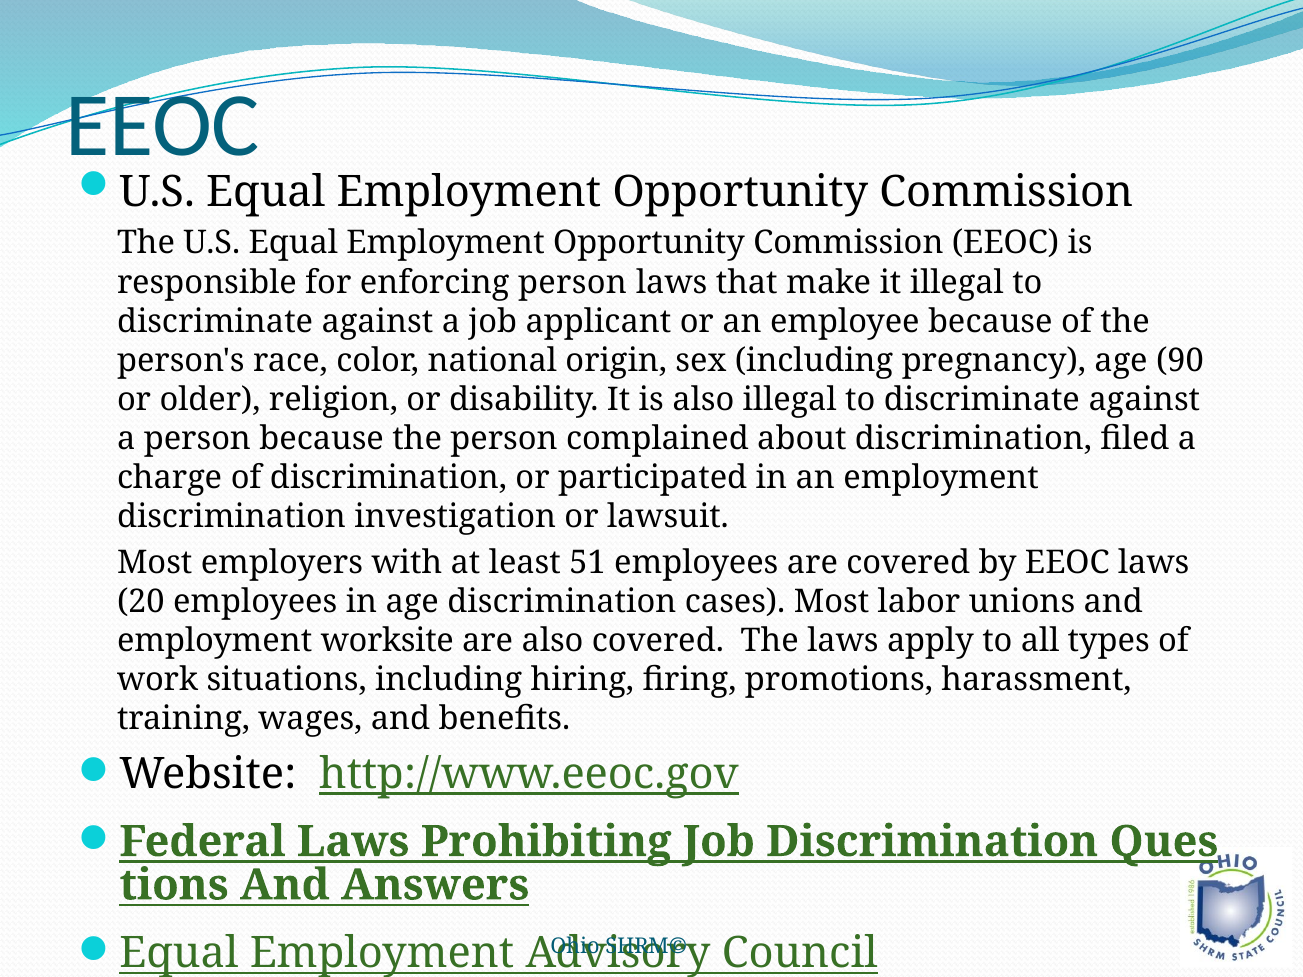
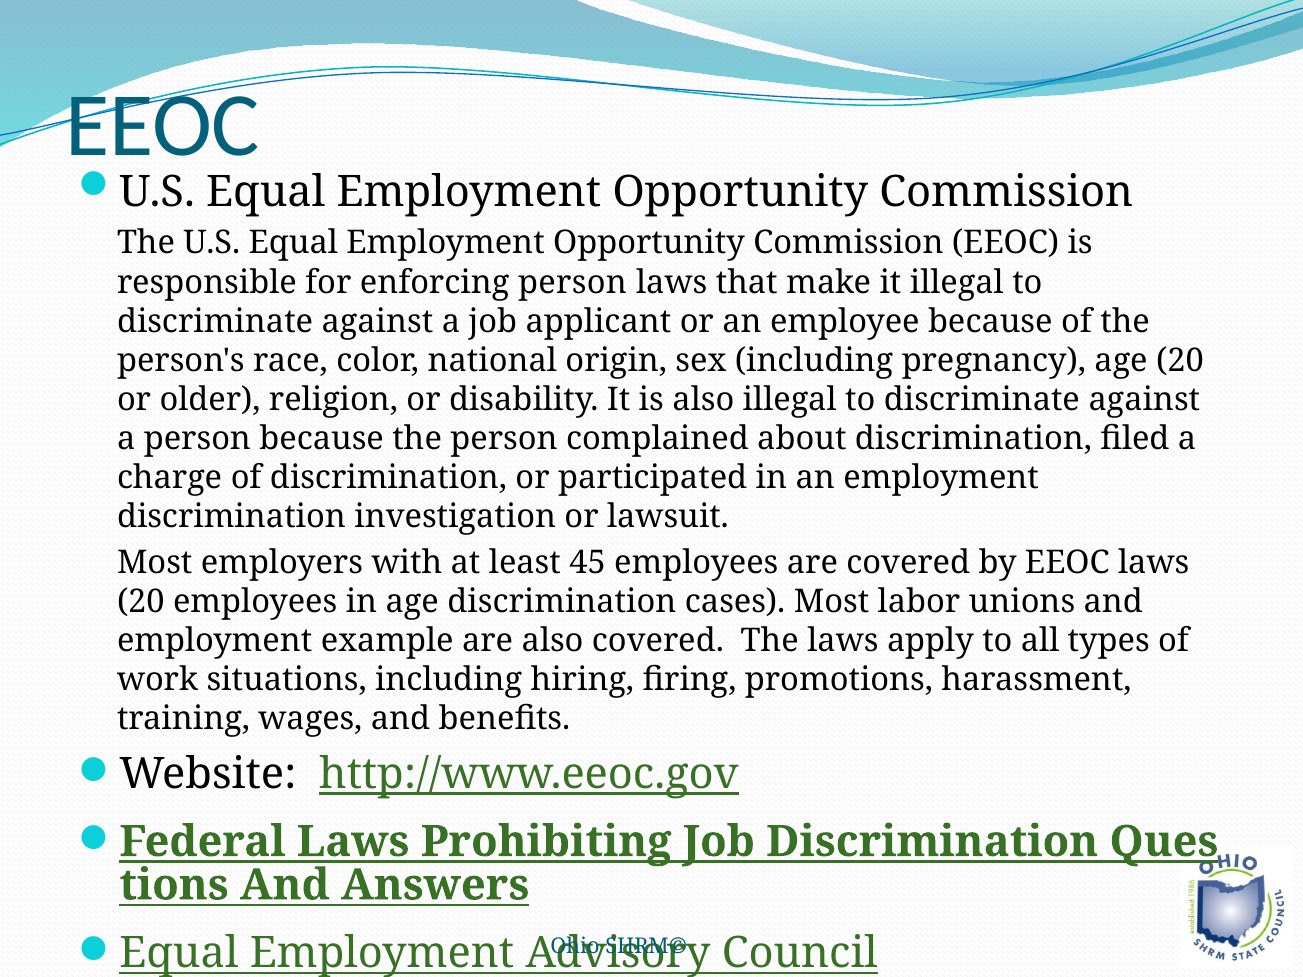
age 90: 90 -> 20
51: 51 -> 45
worksite: worksite -> example
